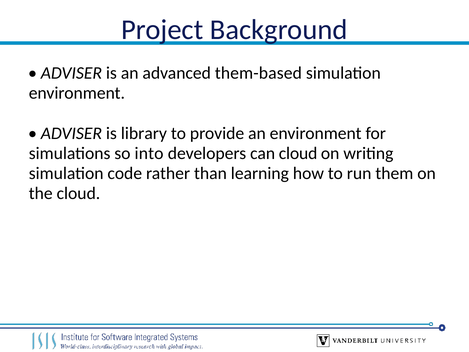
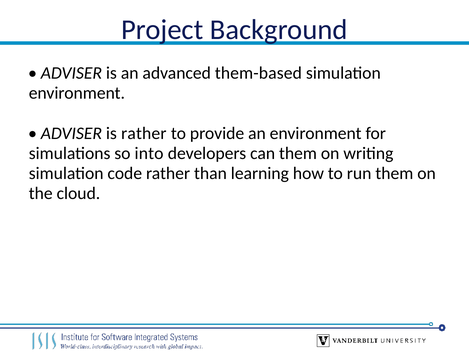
is library: library -> rather
can cloud: cloud -> them
